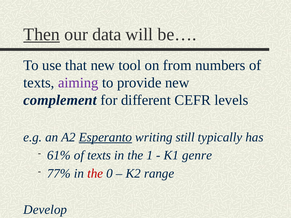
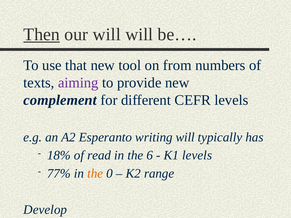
our data: data -> will
Esperanto underline: present -> none
writing still: still -> will
61%: 61% -> 18%
texts at (99, 155): texts -> read
1: 1 -> 6
K1 genre: genre -> levels
the at (95, 174) colour: red -> orange
